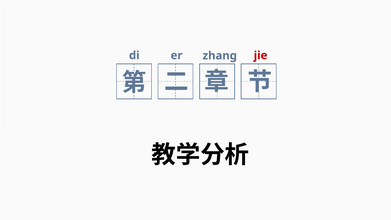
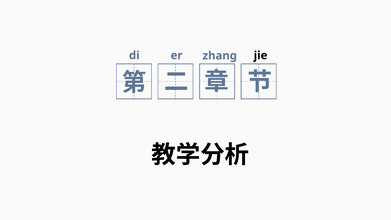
jie colour: red -> black
